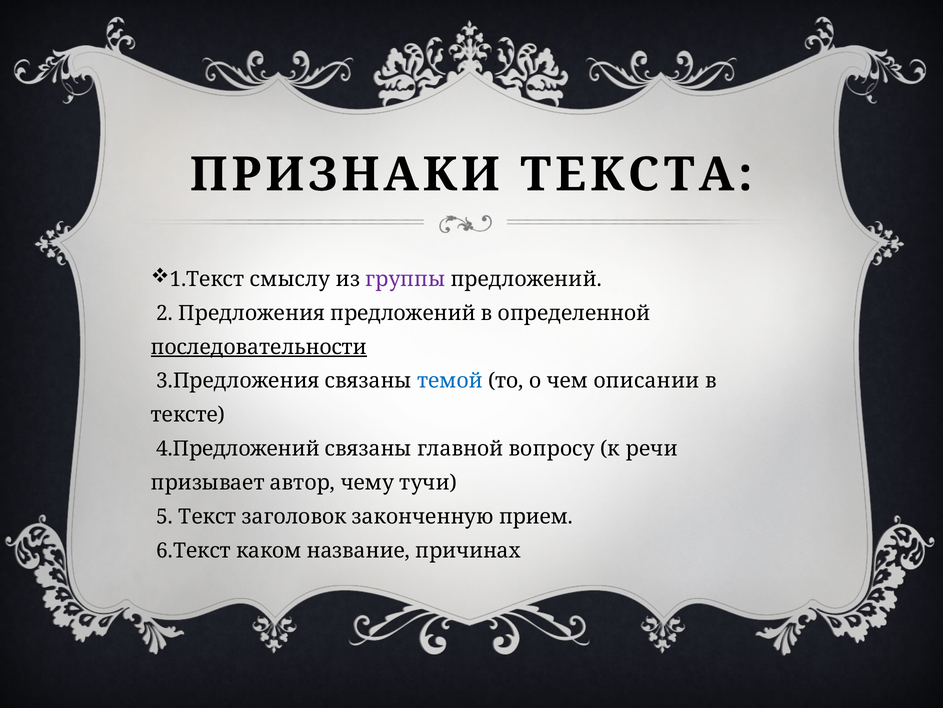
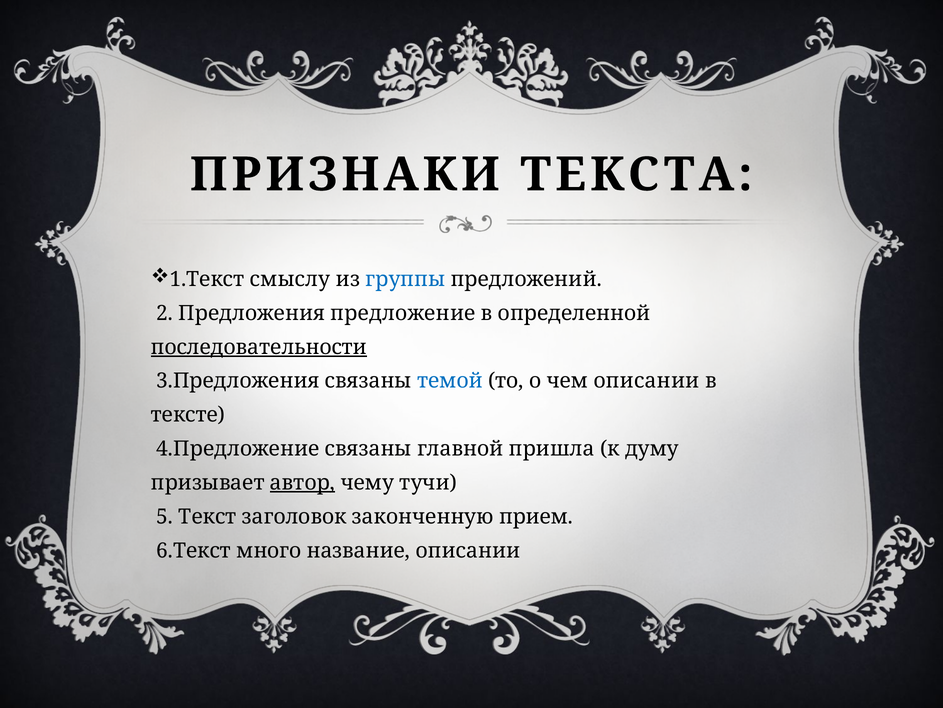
группы colour: purple -> blue
Предложения предложений: предложений -> предложение
4.Предложений: 4.Предложений -> 4.Предложение
вопросу: вопросу -> пришла
речи: речи -> думу
автор underline: none -> present
каком: каком -> много
название причинах: причинах -> описании
